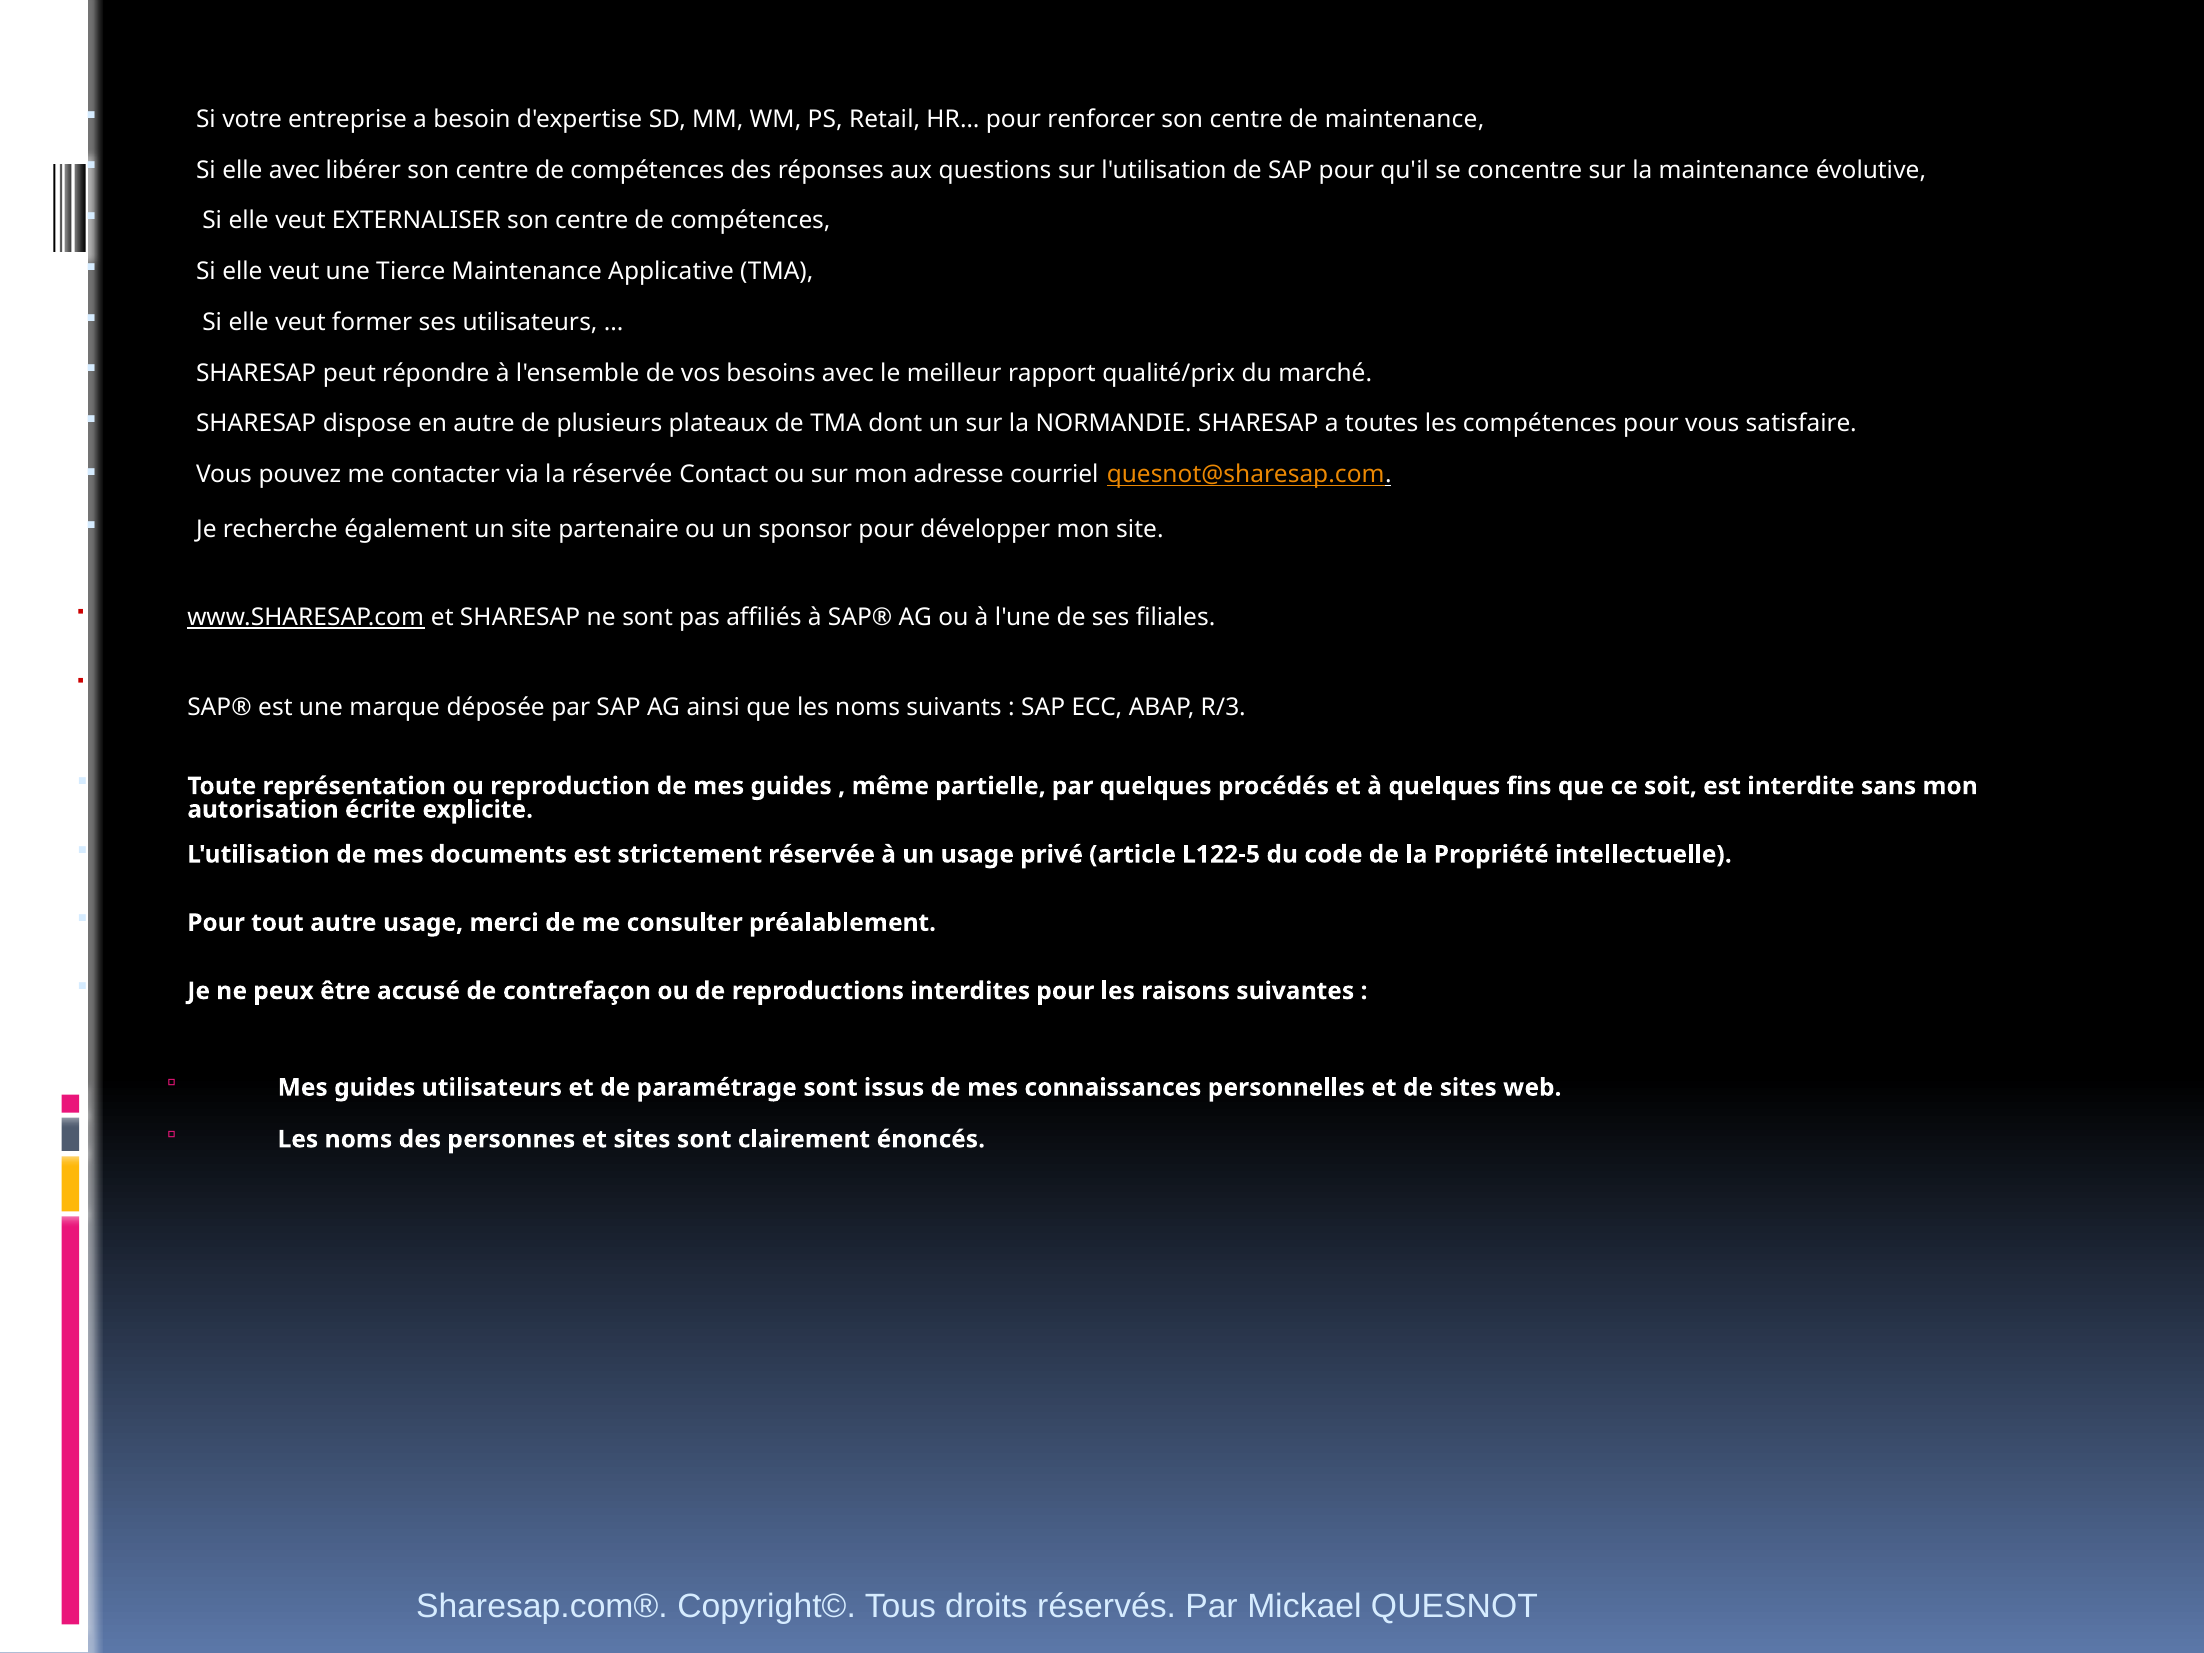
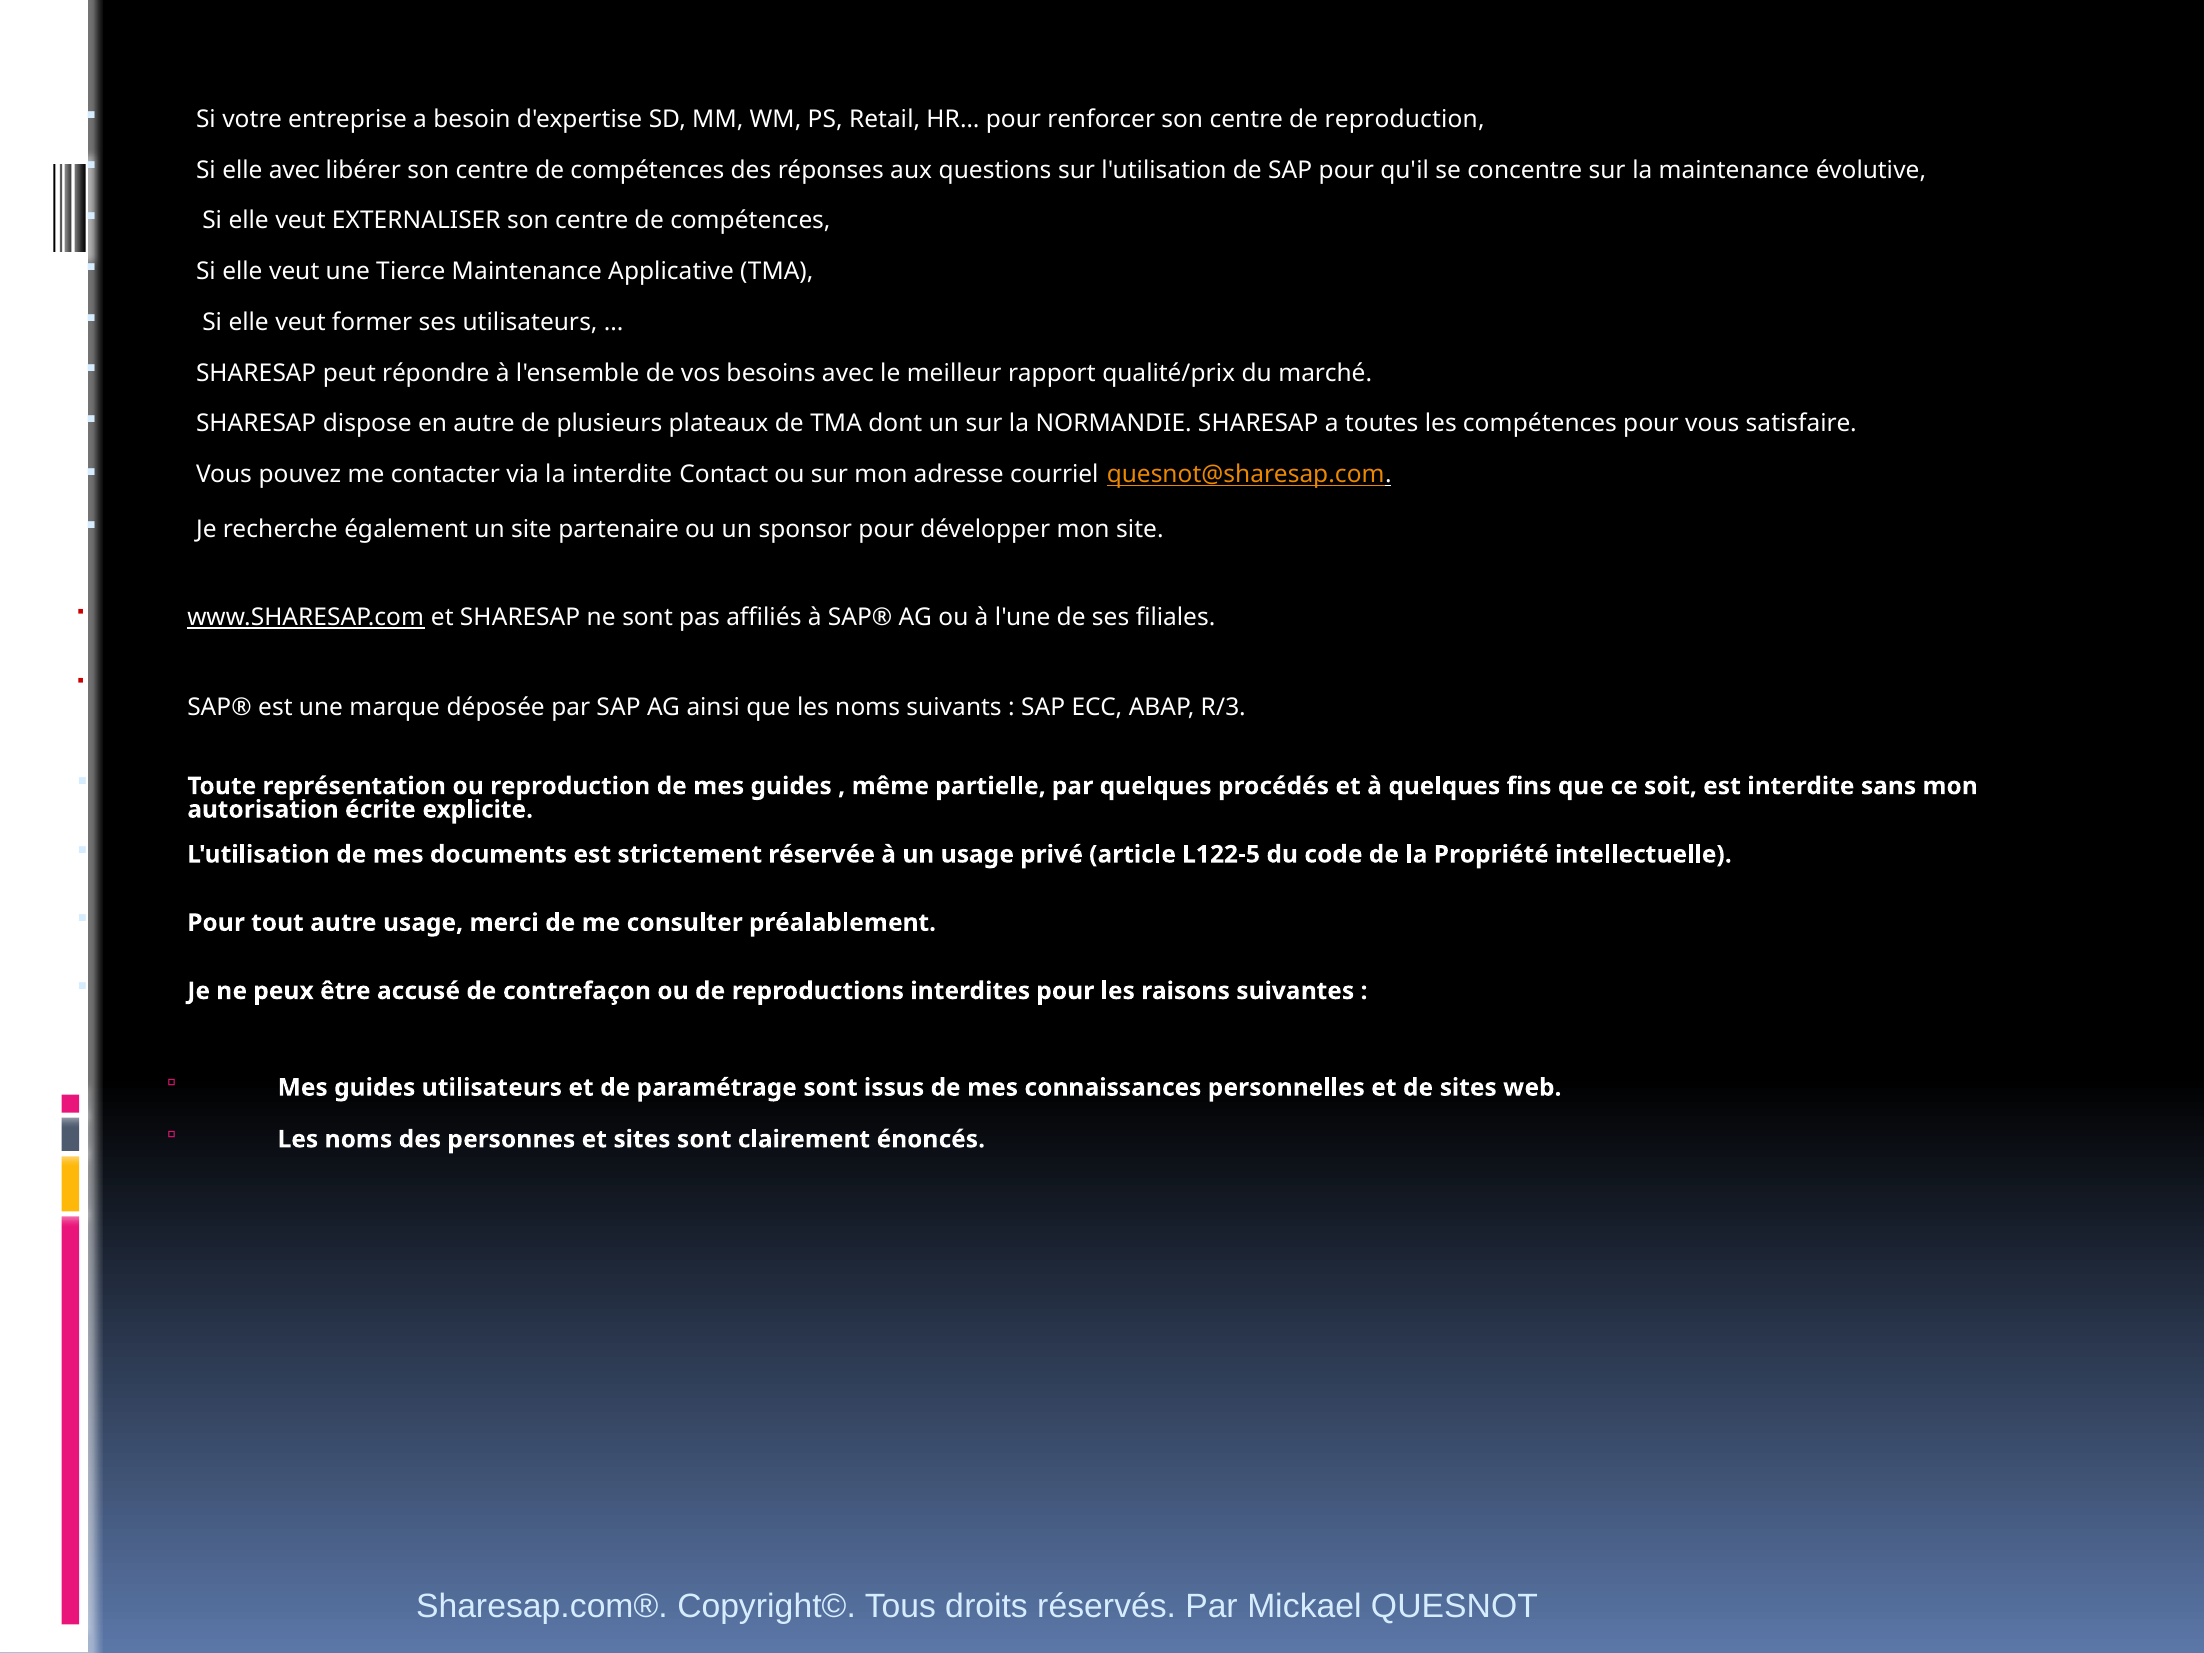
de maintenance: maintenance -> reproduction
la réservée: réservée -> interdite
